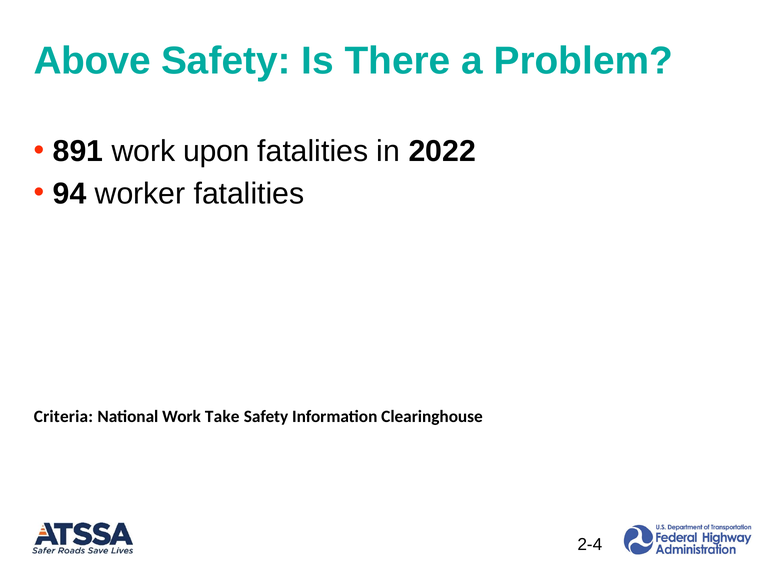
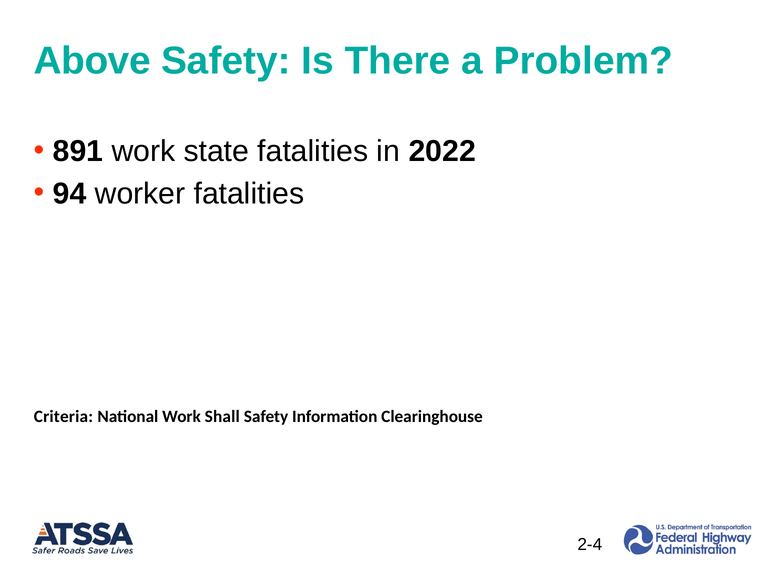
upon: upon -> state
Take: Take -> Shall
